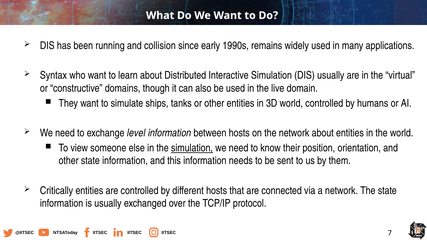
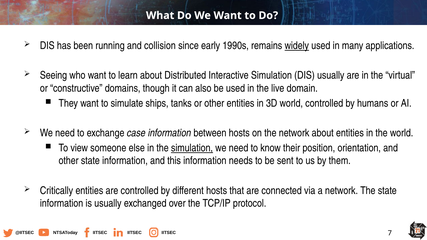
widely underline: none -> present
Syntax: Syntax -> Seeing
level: level -> case
